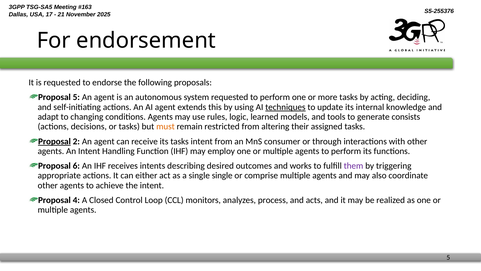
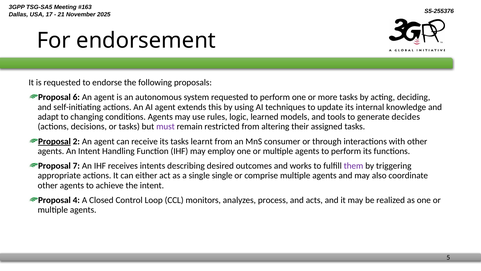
Proposal 5: 5 -> 6
techniques underline: present -> none
consists: consists -> decides
must colour: orange -> purple
tasks intent: intent -> learnt
6: 6 -> 7
